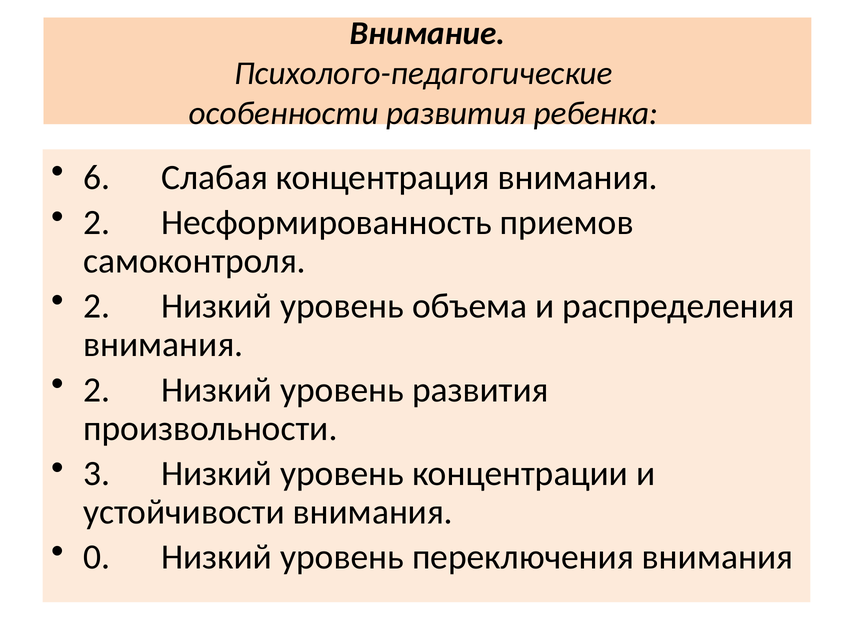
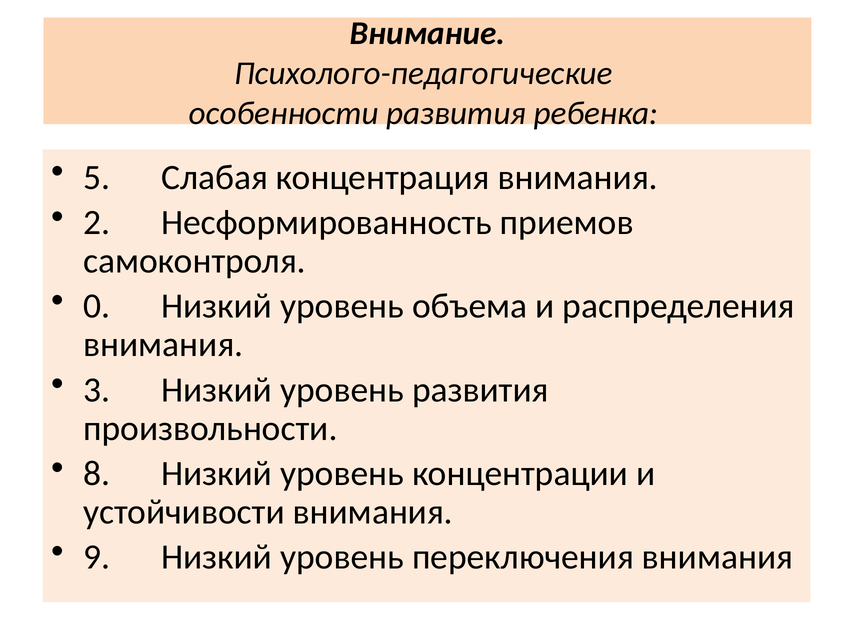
6: 6 -> 5
2 at (97, 306): 2 -> 0
2 at (97, 390): 2 -> 3
3: 3 -> 8
0: 0 -> 9
